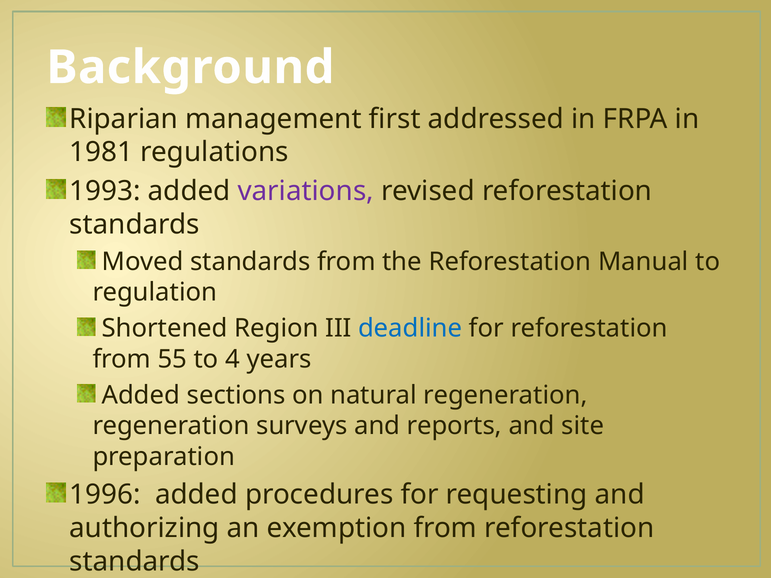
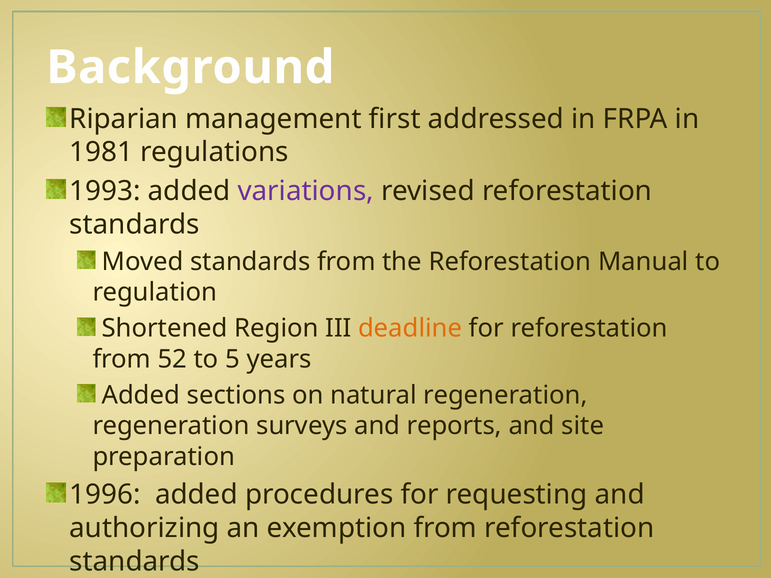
deadline colour: blue -> orange
55: 55 -> 52
4: 4 -> 5
